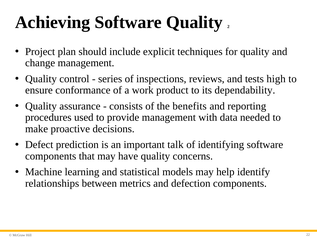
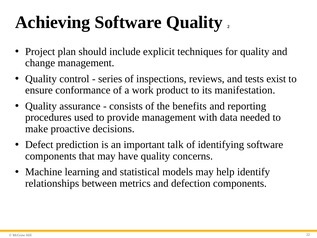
high: high -> exist
dependability: dependability -> manifestation
